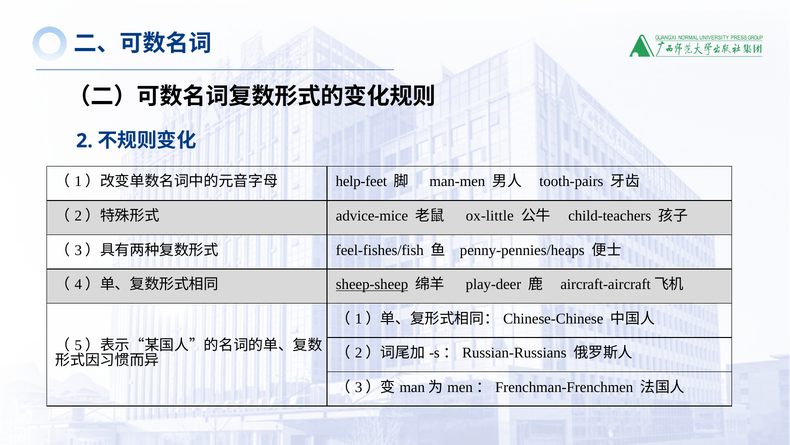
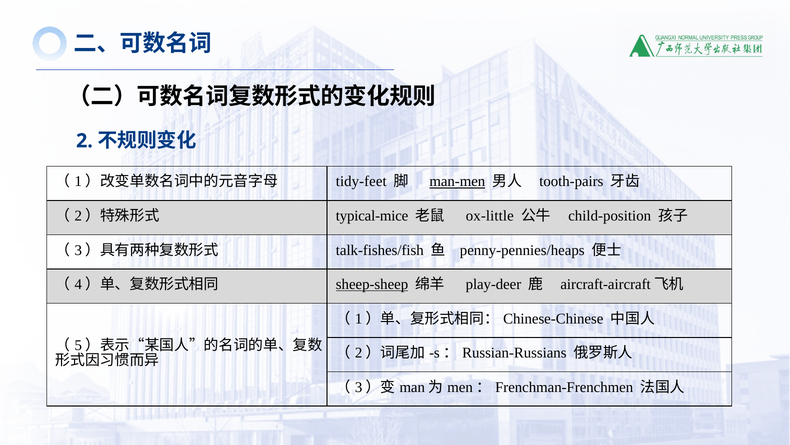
help-feet: help-feet -> tidy-feet
man-men underline: none -> present
advice-mice: advice-mice -> typical-mice
child-teachers: child-teachers -> child-position
feel-fishes/fish: feel-fishes/fish -> talk-fishes/fish
